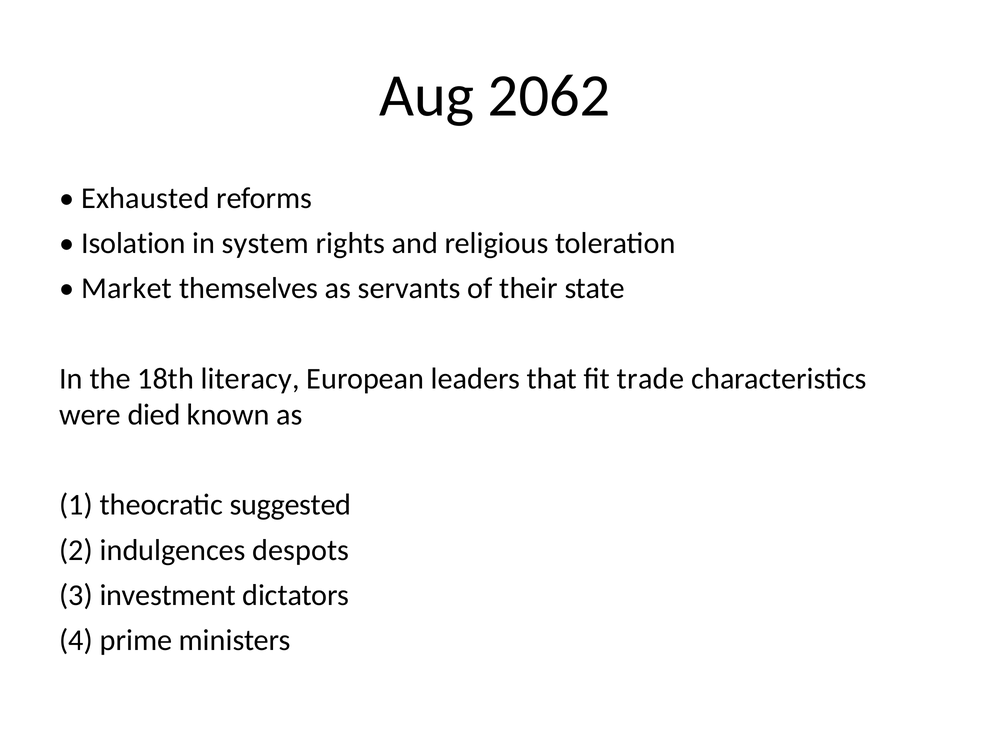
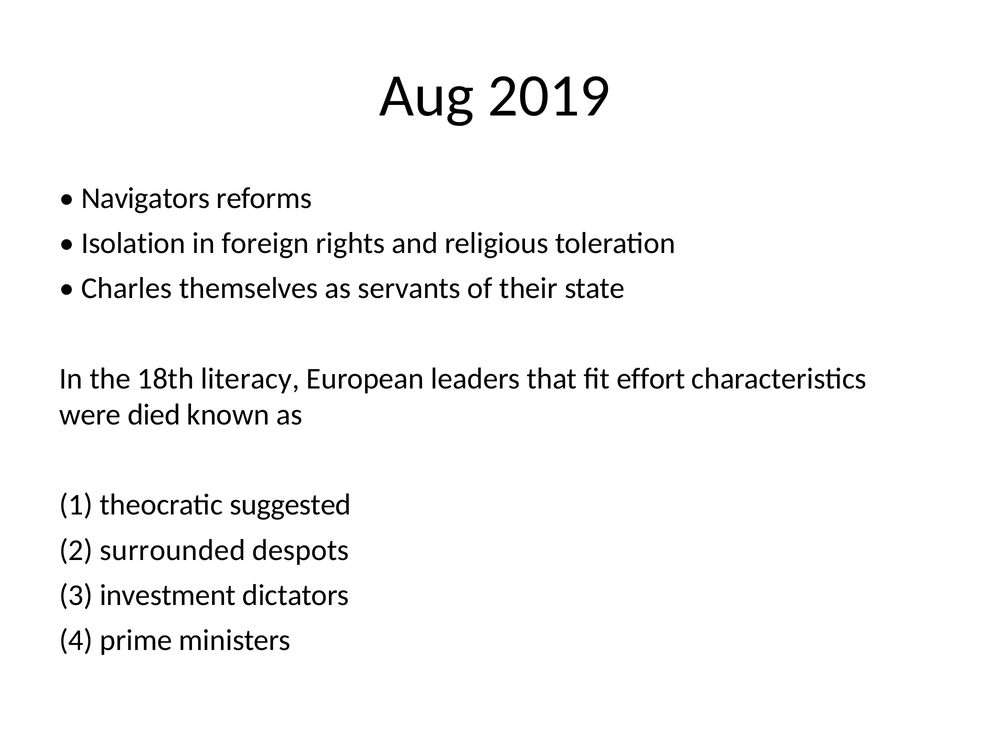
2062: 2062 -> 2019
Exhausted: Exhausted -> Navigators
system: system -> foreign
Market: Market -> Charles
trade: trade -> effort
indulgences: indulgences -> surrounded
